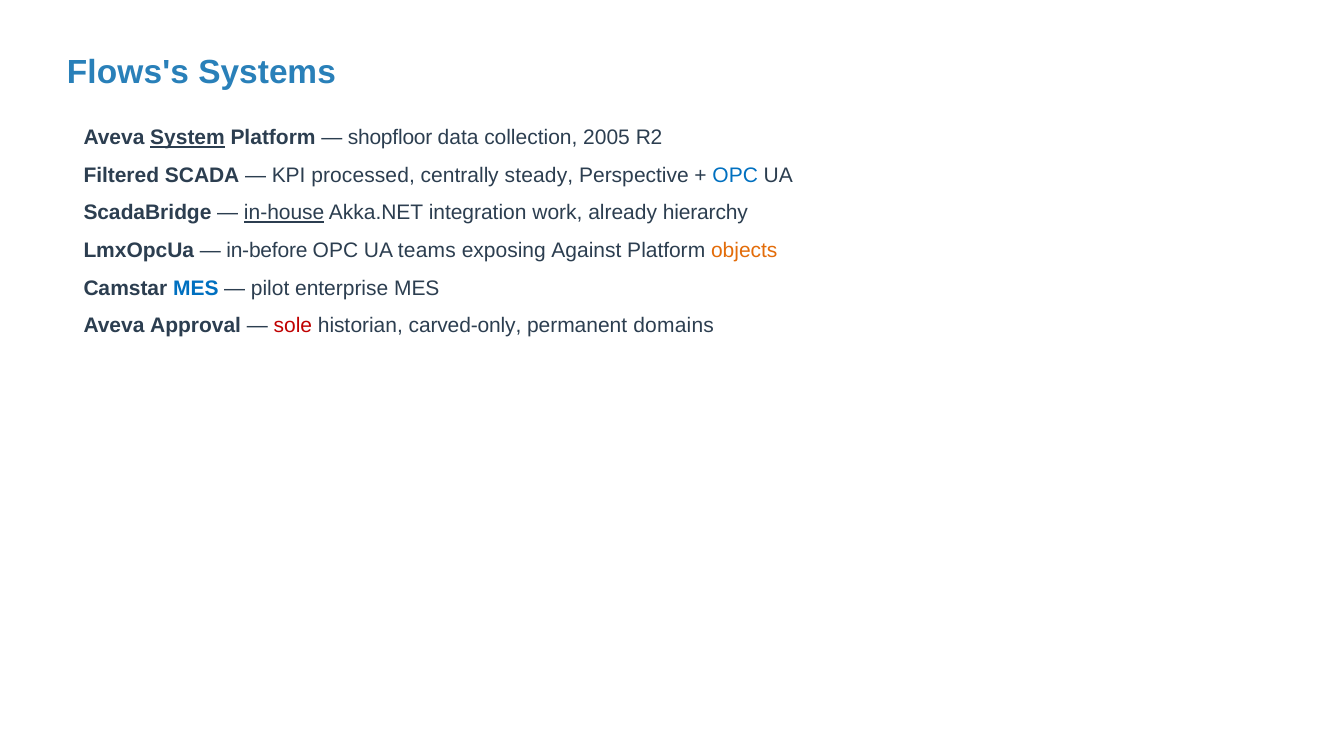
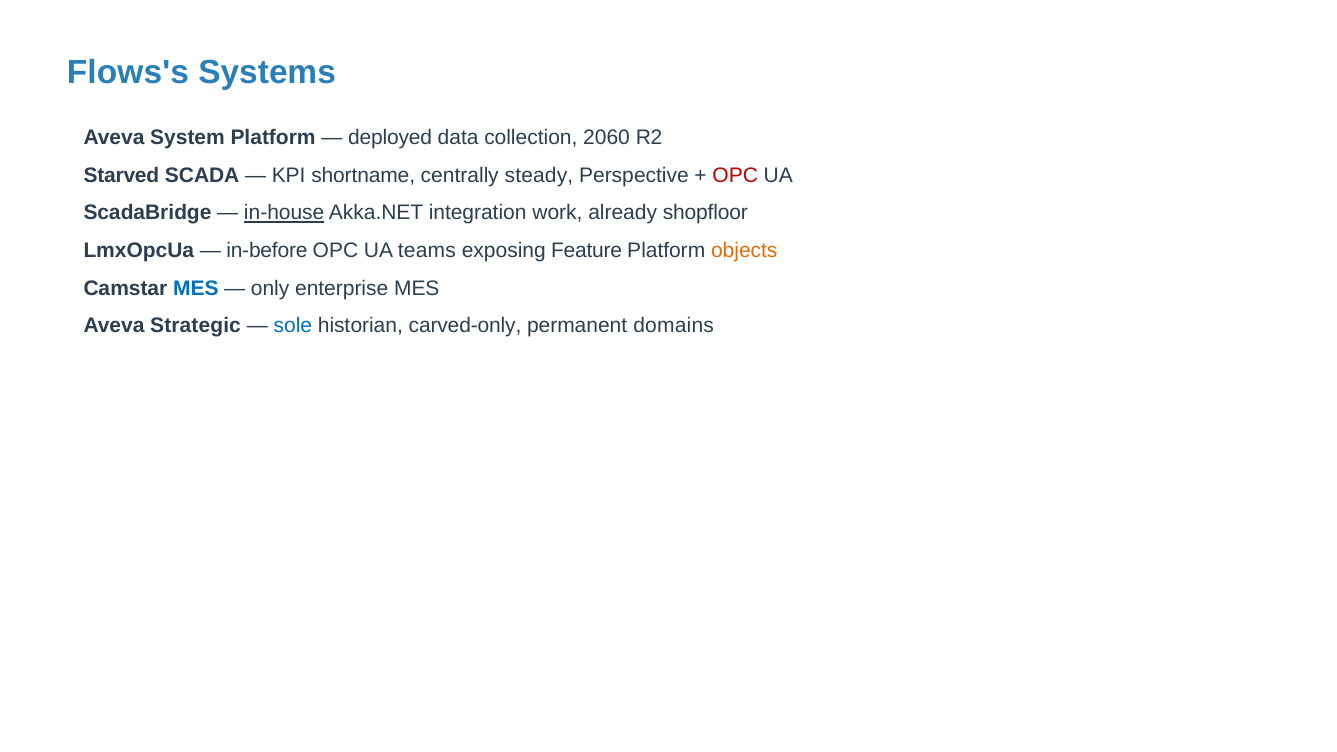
System underline: present -> none
shopfloor: shopfloor -> deployed
2005: 2005 -> 2060
Filtered: Filtered -> Starved
processed: processed -> shortname
OPC at (735, 175) colour: blue -> red
hierarchy: hierarchy -> shopfloor
Against: Against -> Feature
pilot: pilot -> only
Approval: Approval -> Strategic
sole colour: red -> blue
